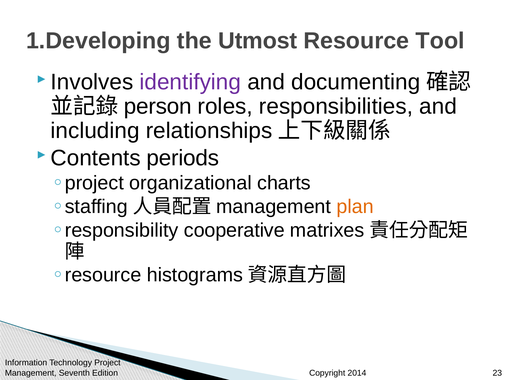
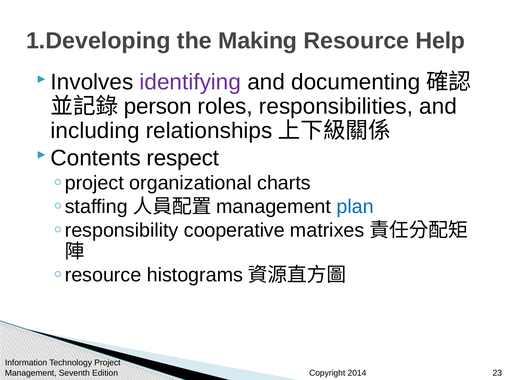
Utmost: Utmost -> Making
Tool: Tool -> Help
periods: periods -> respect
plan colour: orange -> blue
